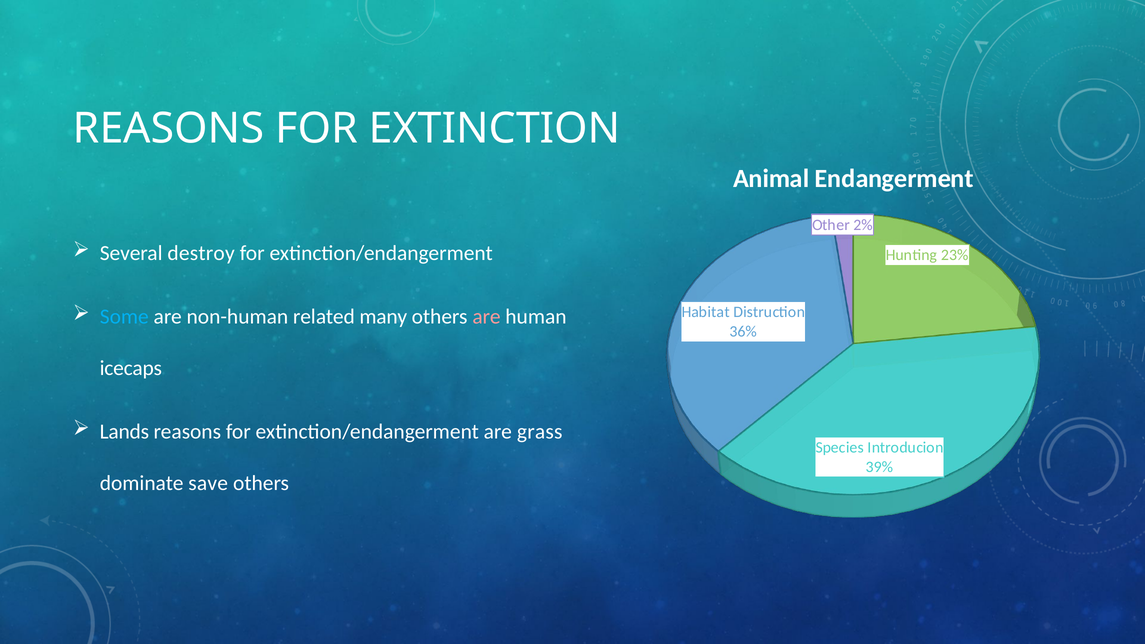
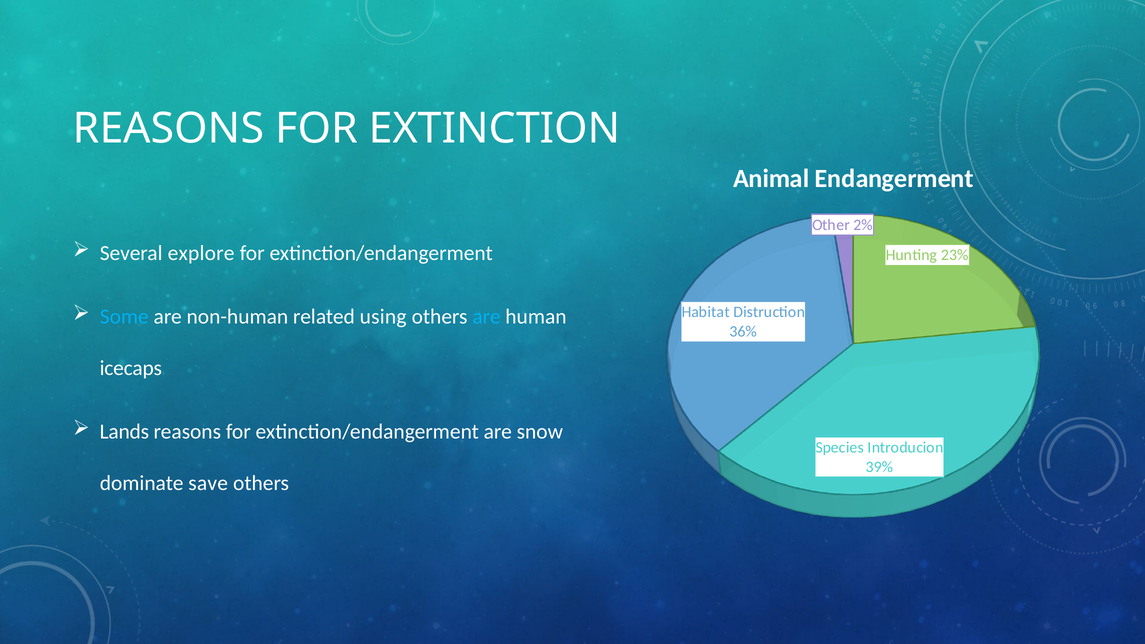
destroy: destroy -> explore
many: many -> using
are at (487, 316) colour: pink -> light blue
grass: grass -> snow
